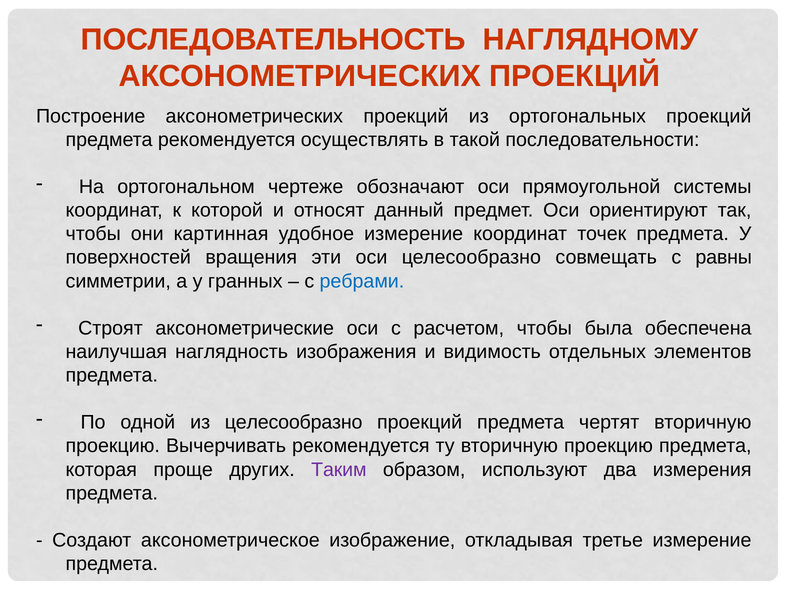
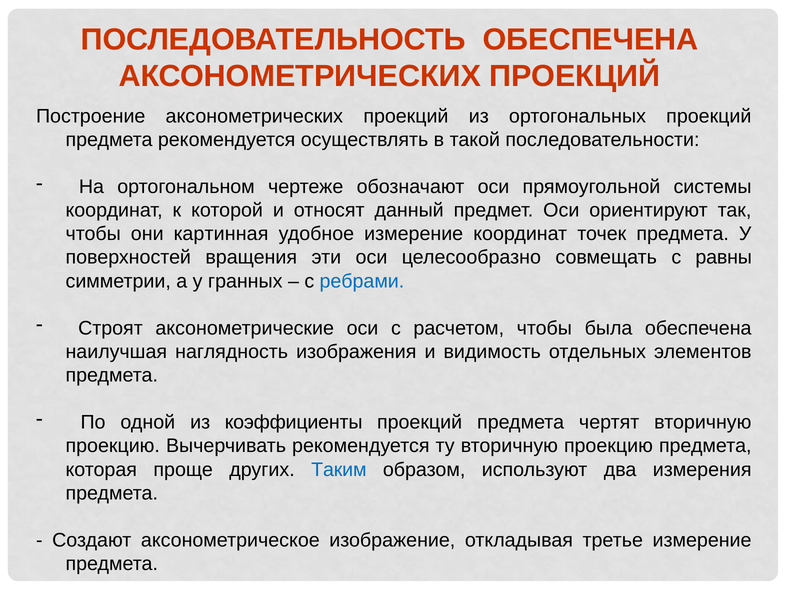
ПОСЛЕДОВАТЕЛЬНОСТЬ НАГЛЯДНОМУ: НАГЛЯДНОМУ -> ОБЕСПЕЧЕНА
из целесообразно: целесообразно -> коэффициенты
Таким colour: purple -> blue
